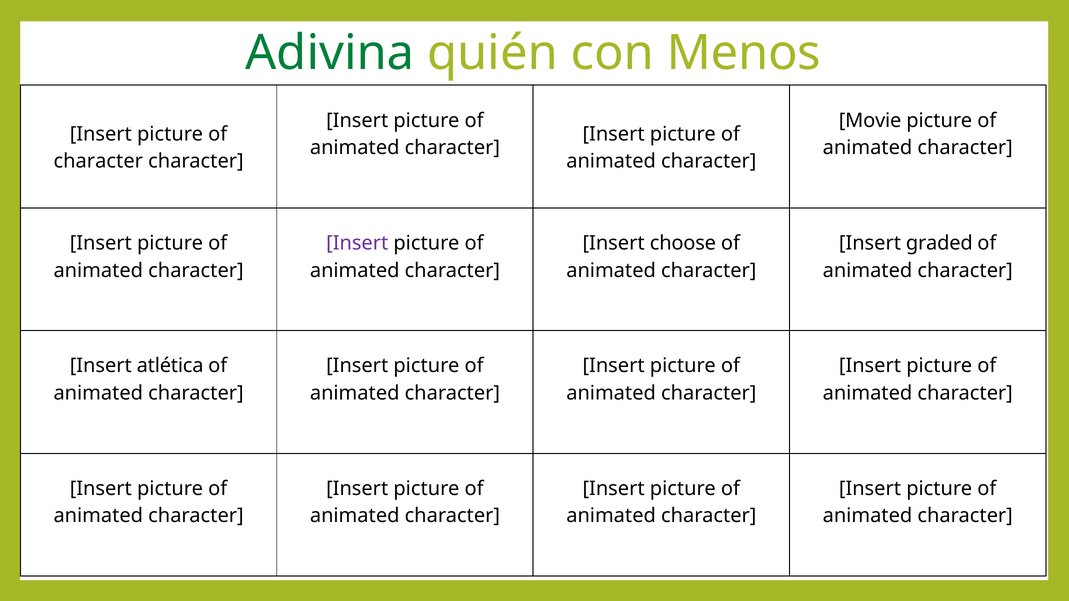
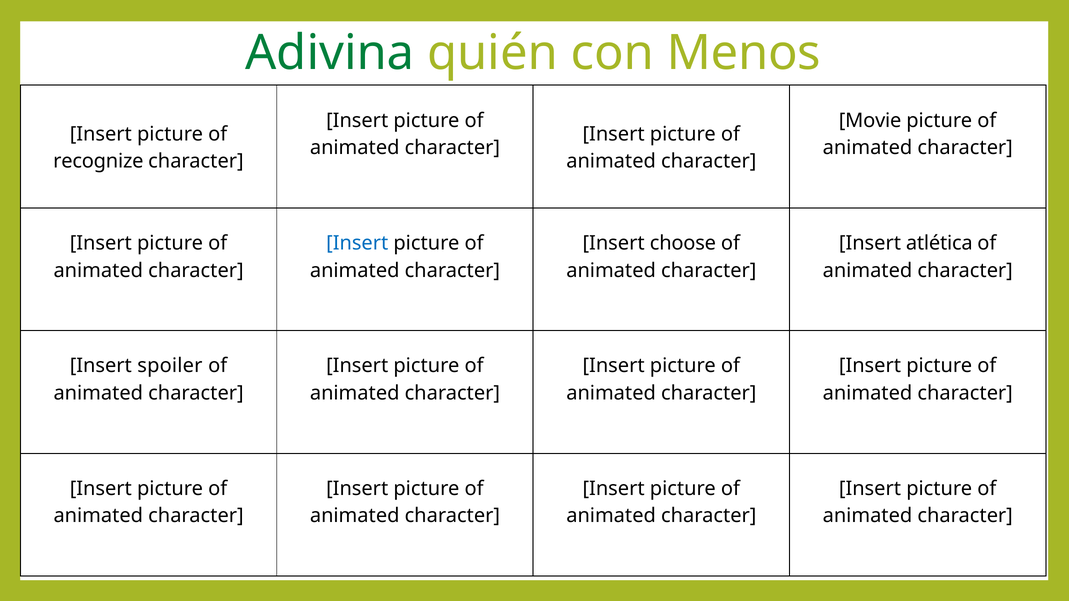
character at (98, 161): character -> recognize
Insert at (357, 243) colour: purple -> blue
graded: graded -> atlética
atlética: atlética -> spoiler
